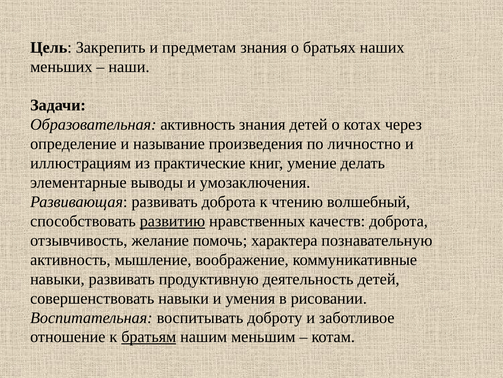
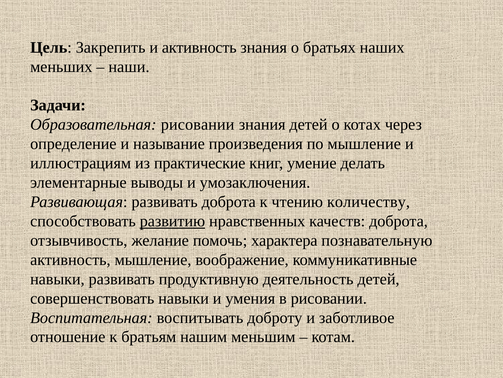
и предметам: предметам -> активность
Образовательная активность: активность -> рисовании
по личностно: личностно -> мышление
волшебный: волшебный -> количеству
братьям underline: present -> none
